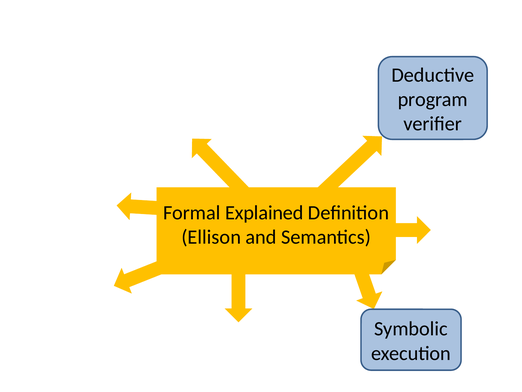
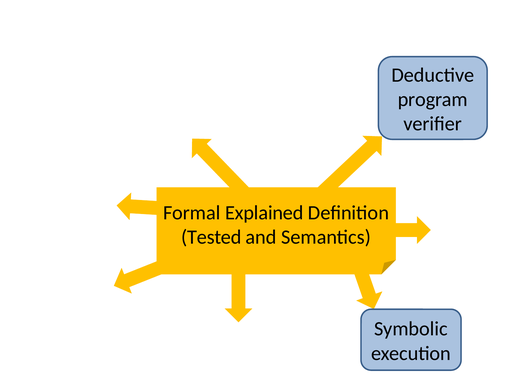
Ellison: Ellison -> Tested
